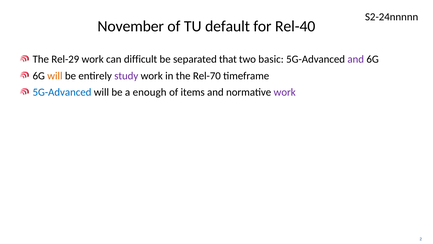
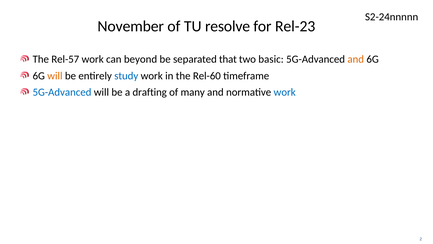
default: default -> resolve
Rel-40: Rel-40 -> Rel-23
Rel-29: Rel-29 -> Rel-57
difficult: difficult -> beyond
and at (356, 59) colour: purple -> orange
study colour: purple -> blue
Rel-70: Rel-70 -> Rel-60
enough: enough -> drafting
items: items -> many
work at (285, 92) colour: purple -> blue
